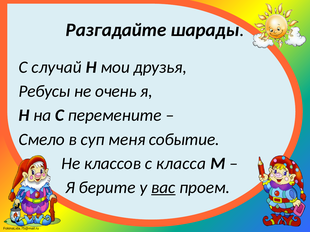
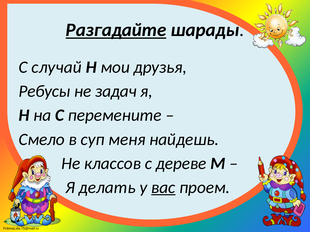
Разгадайте underline: none -> present
очень: очень -> задач
событие: событие -> найдешь
класса: класса -> дереве
берите: берите -> делать
